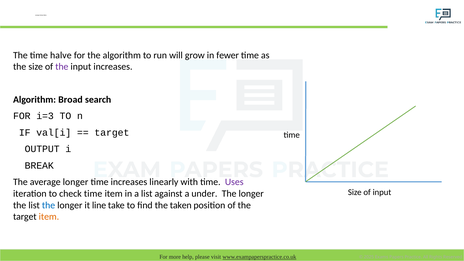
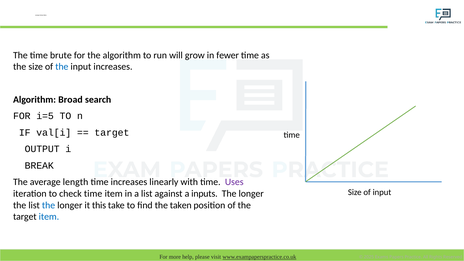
halve: halve -> brute
the at (62, 67) colour: purple -> blue
i=3: i=3 -> i=5
average longer: longer -> length
under: under -> inputs
line: line -> this
item at (49, 217) colour: orange -> blue
